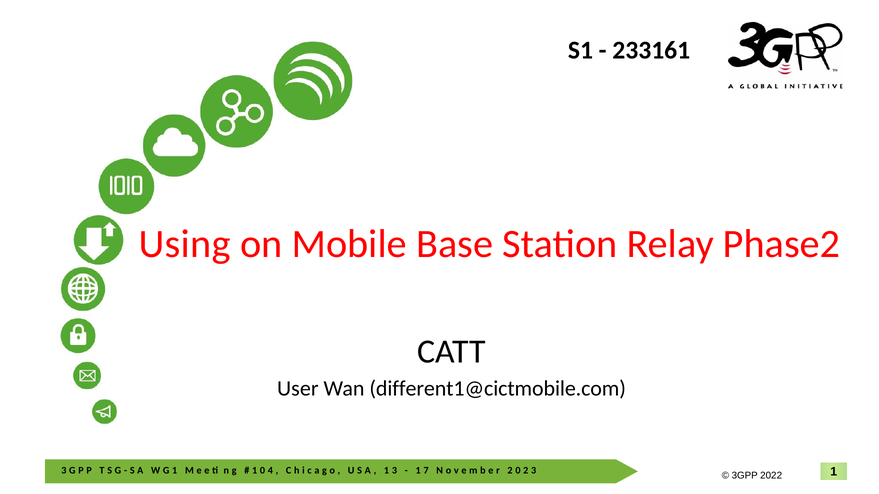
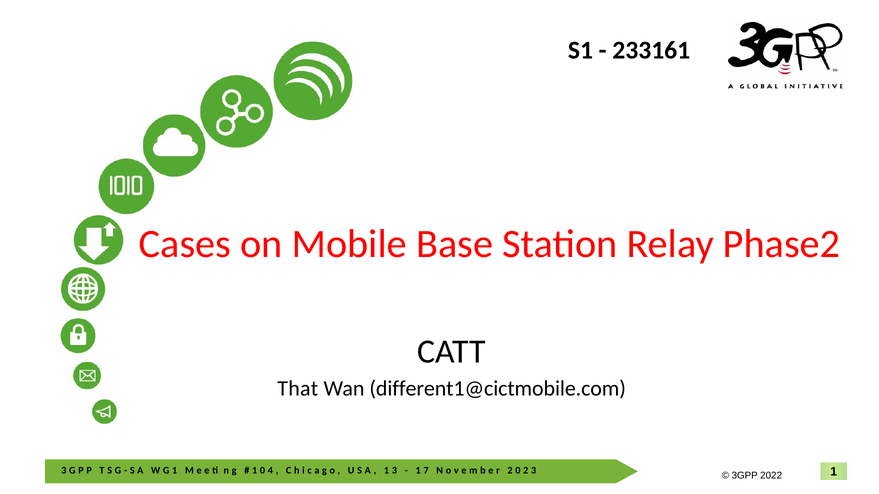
Using: Using -> Cases
User: User -> That
